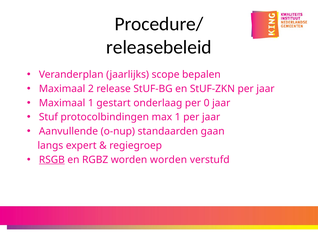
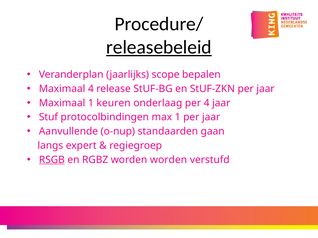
releasebeleid underline: none -> present
Maximaal 2: 2 -> 4
gestart: gestart -> keuren
per 0: 0 -> 4
